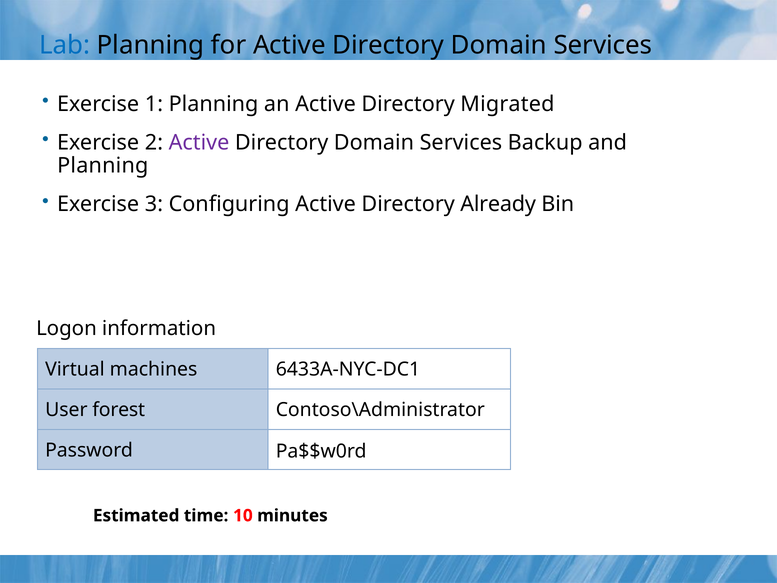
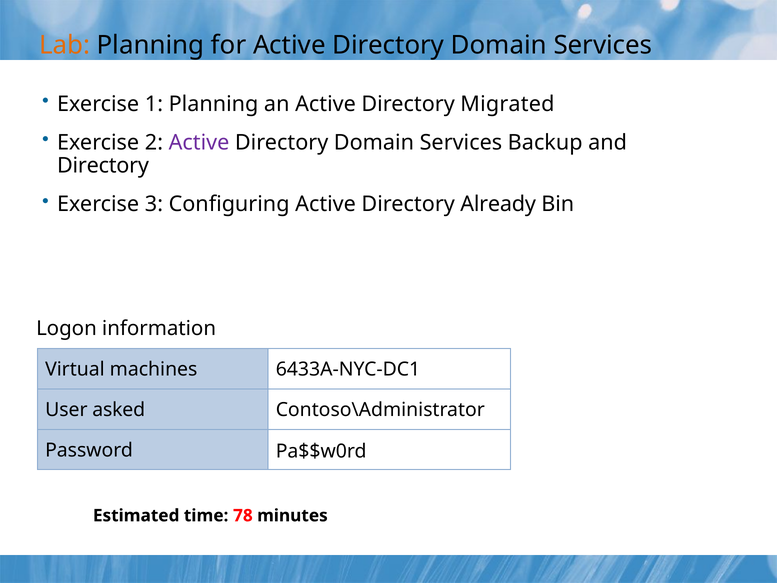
Lab colour: blue -> orange
Planning at (103, 166): Planning -> Directory
forest: forest -> asked
10: 10 -> 78
